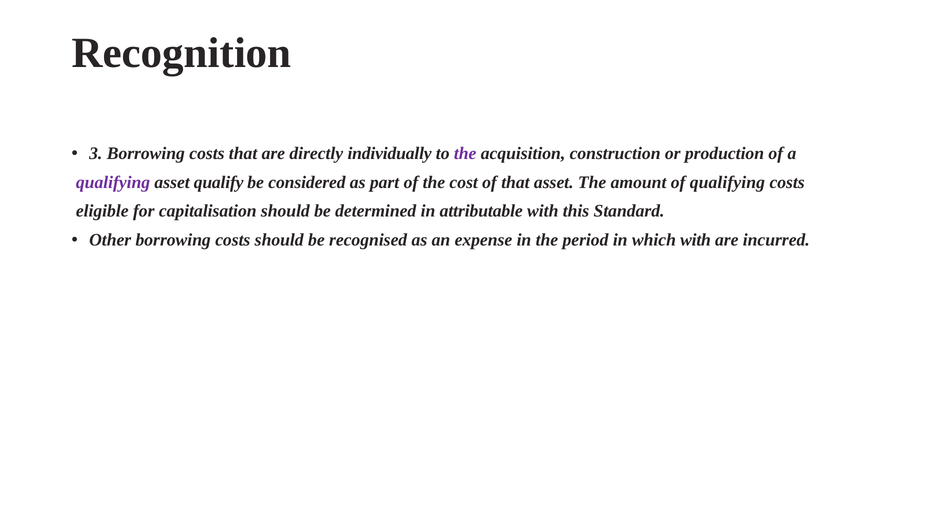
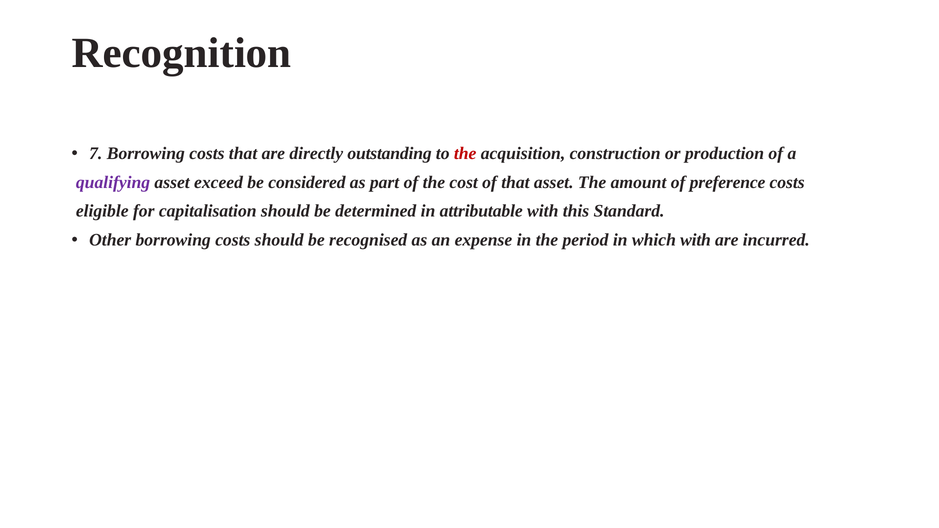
3: 3 -> 7
individually: individually -> outstanding
the at (465, 154) colour: purple -> red
qualify: qualify -> exceed
of qualifying: qualifying -> preference
